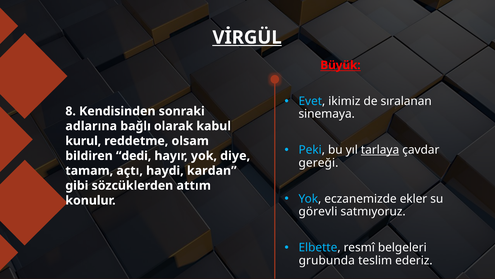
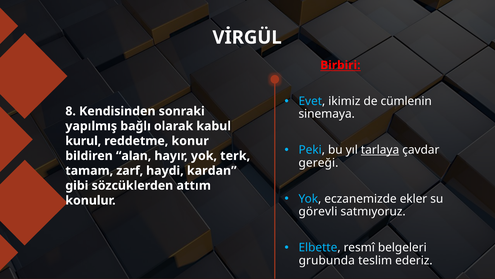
VİRGÜL underline: present -> none
Büyük: Büyük -> Birbiri
sıralanan: sıralanan -> cümlenin
adlarına: adlarına -> yapılmış
olsam: olsam -> konur
dedi: dedi -> alan
diye: diye -> terk
açtı: açtı -> zarf
